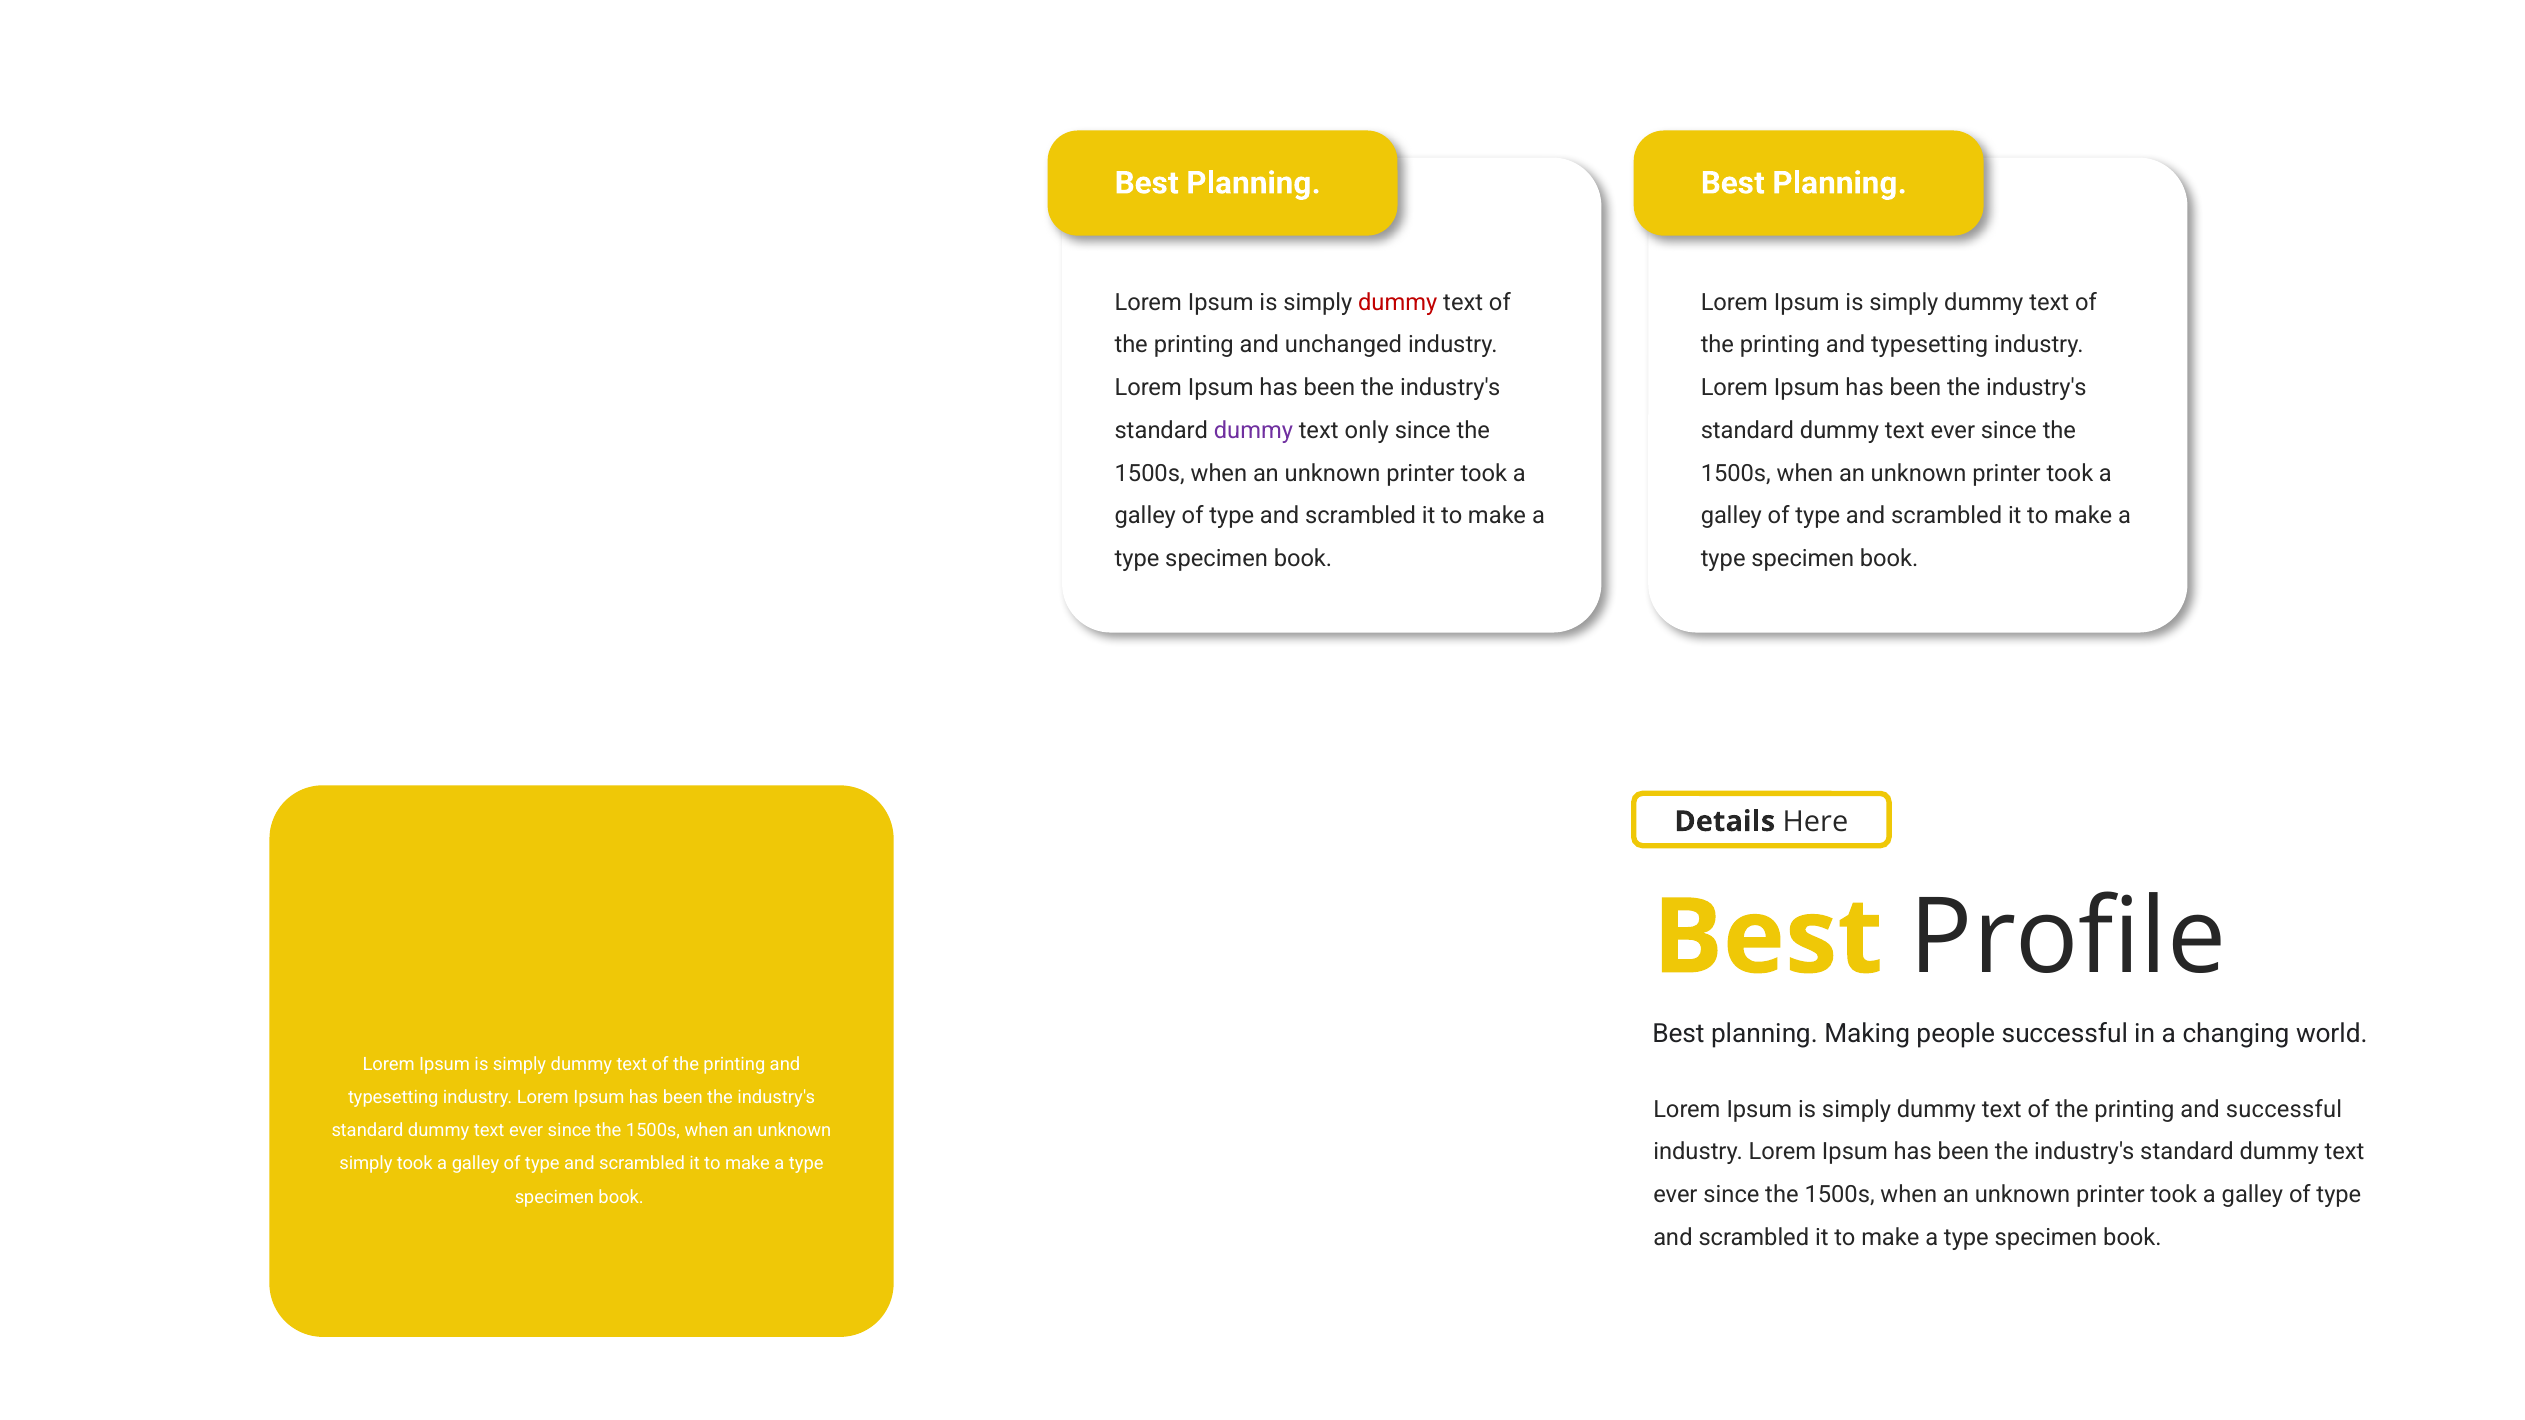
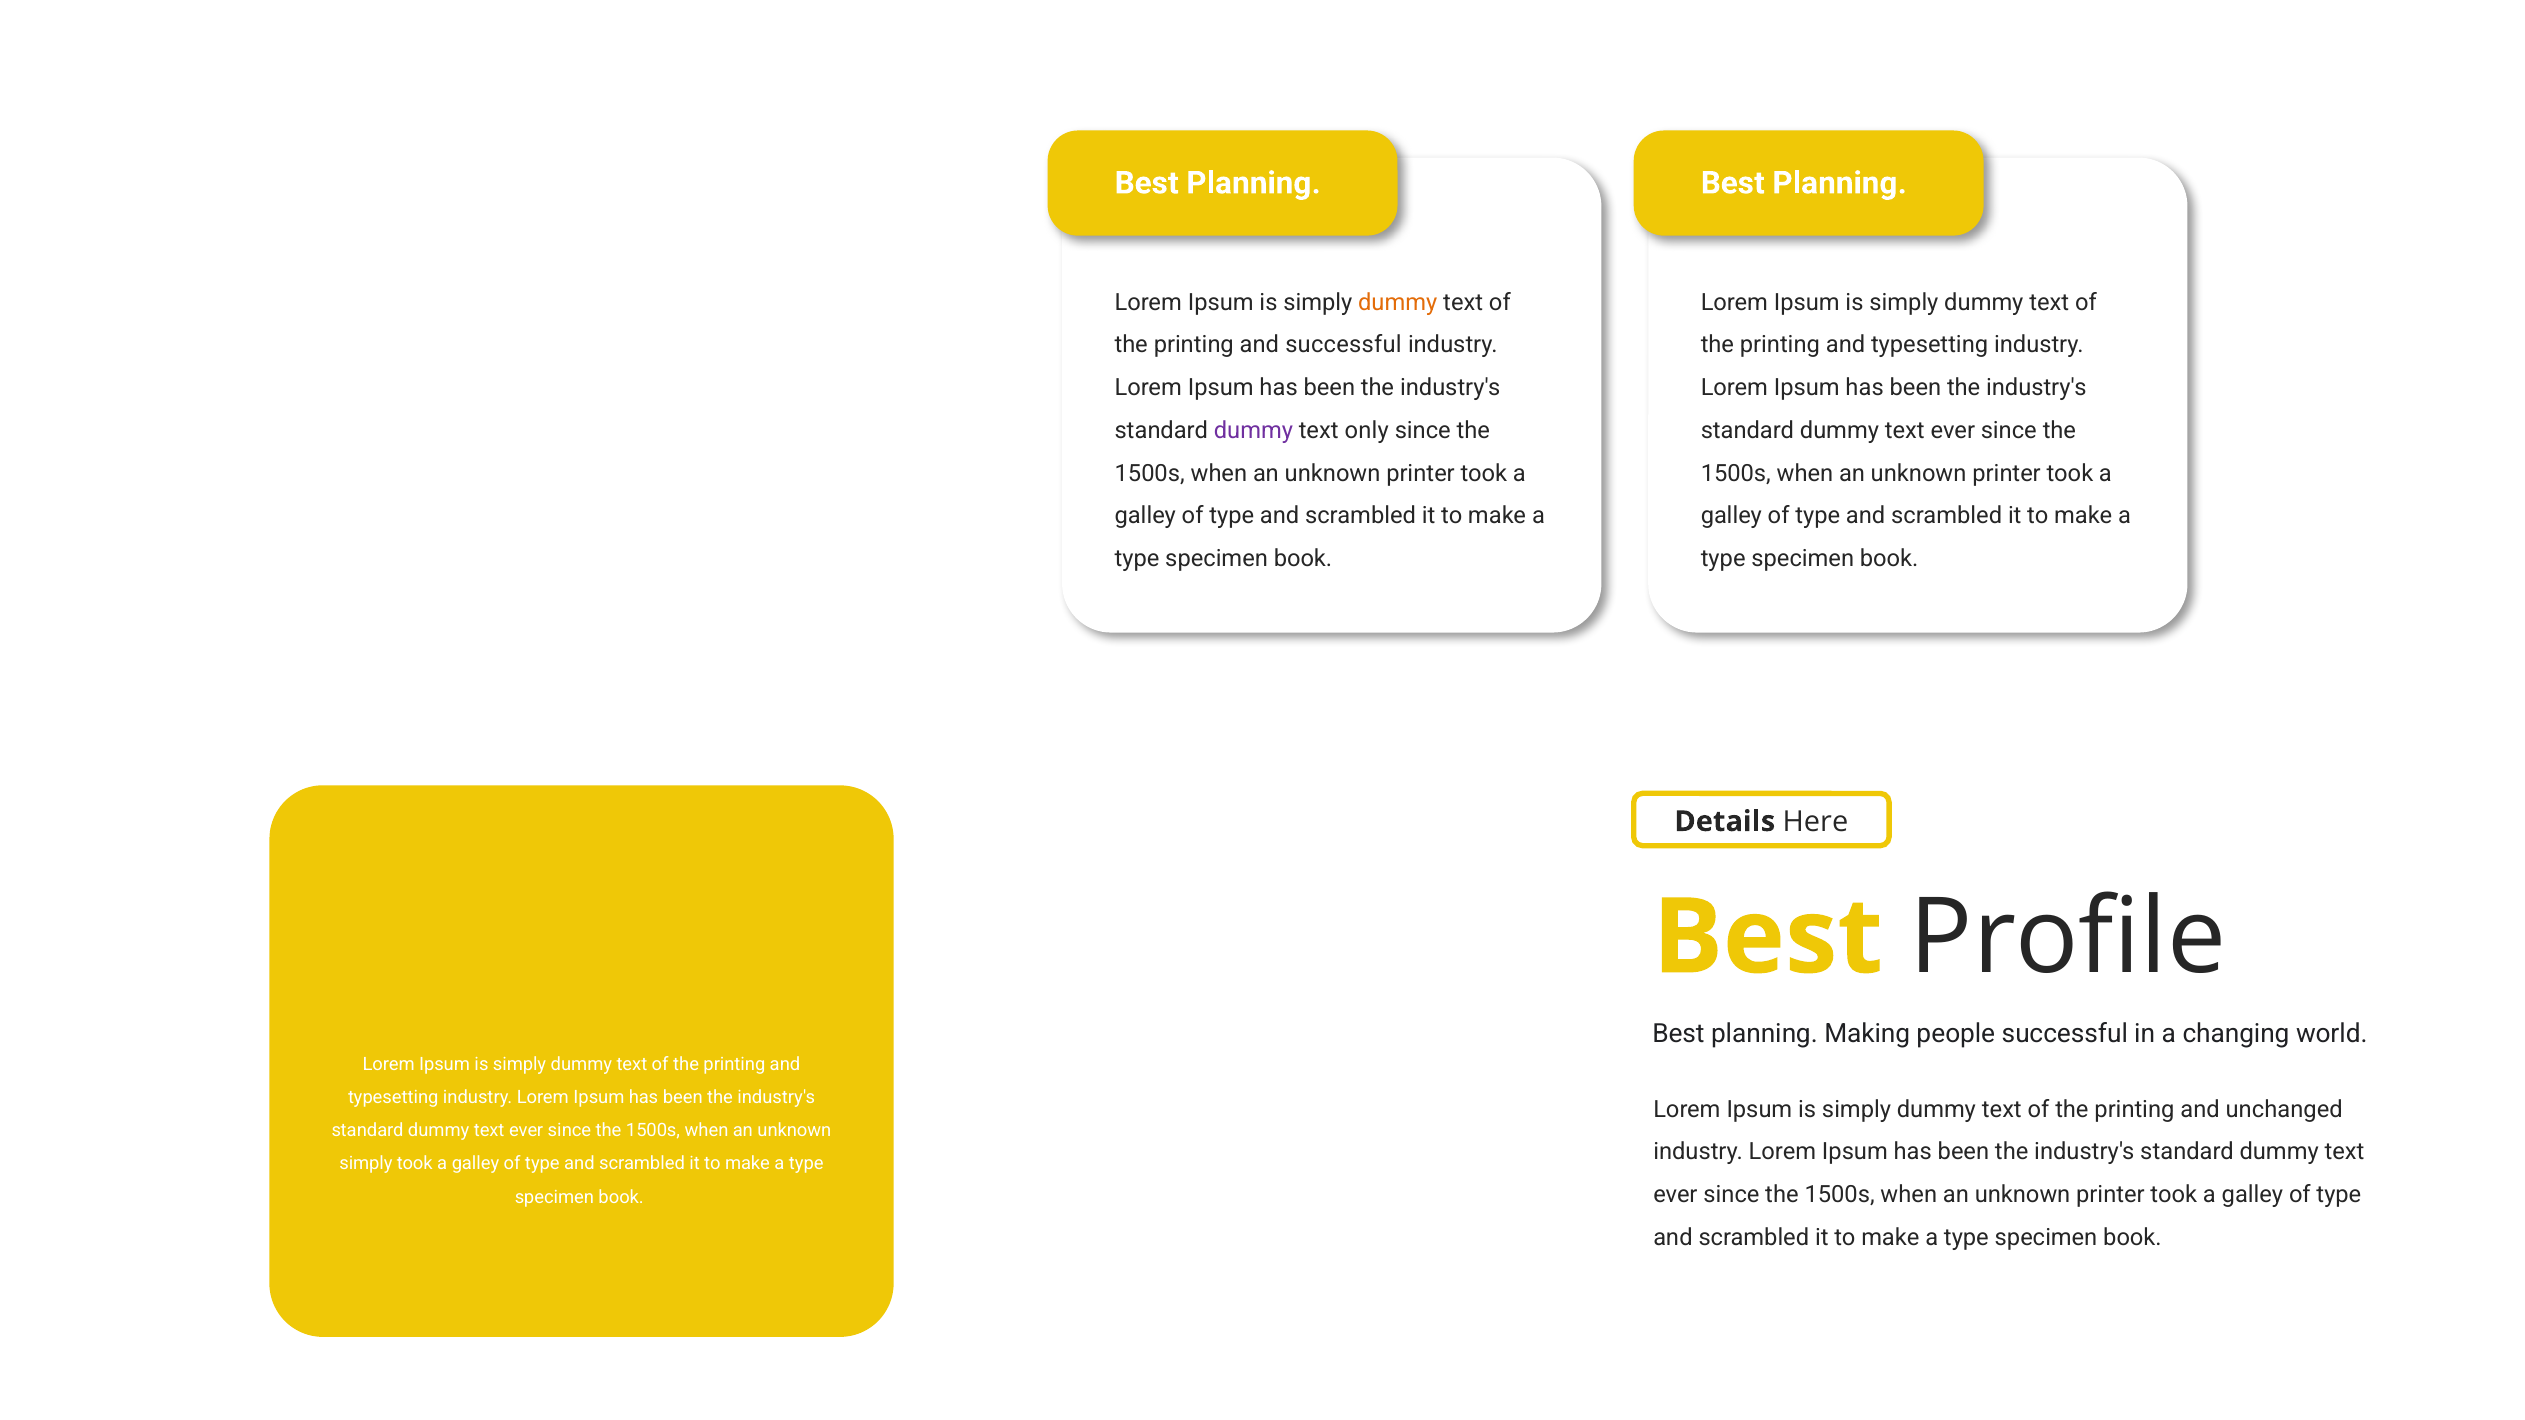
dummy at (1398, 302) colour: red -> orange
and unchanged: unchanged -> successful
and successful: successful -> unchanged
